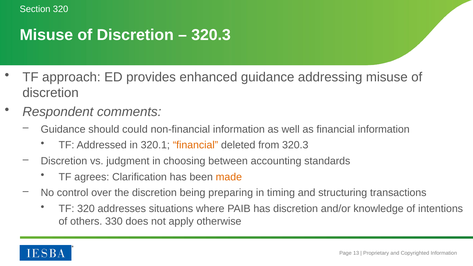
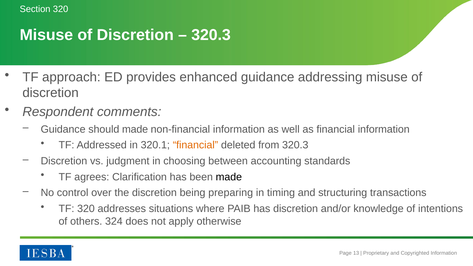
should could: could -> made
made at (229, 177) colour: orange -> black
330: 330 -> 324
